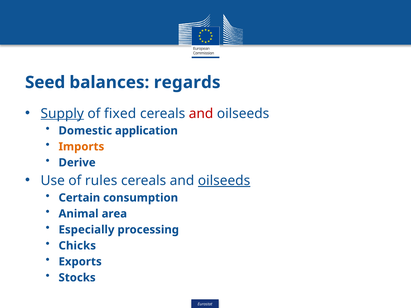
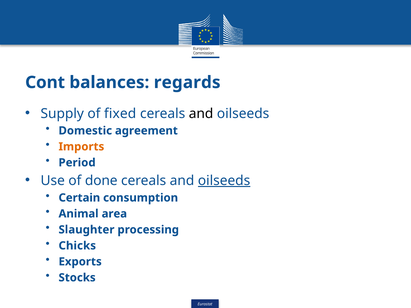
Seed: Seed -> Cont
Supply underline: present -> none
and at (201, 114) colour: red -> black
application: application -> agreement
Derive: Derive -> Period
rules: rules -> done
Especially: Especially -> Slaughter
